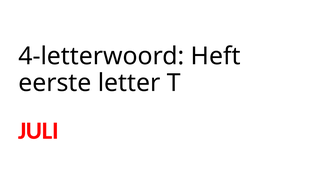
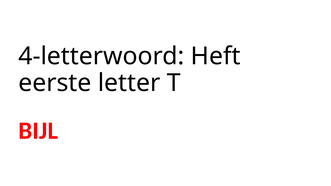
JULI: JULI -> BIJL
